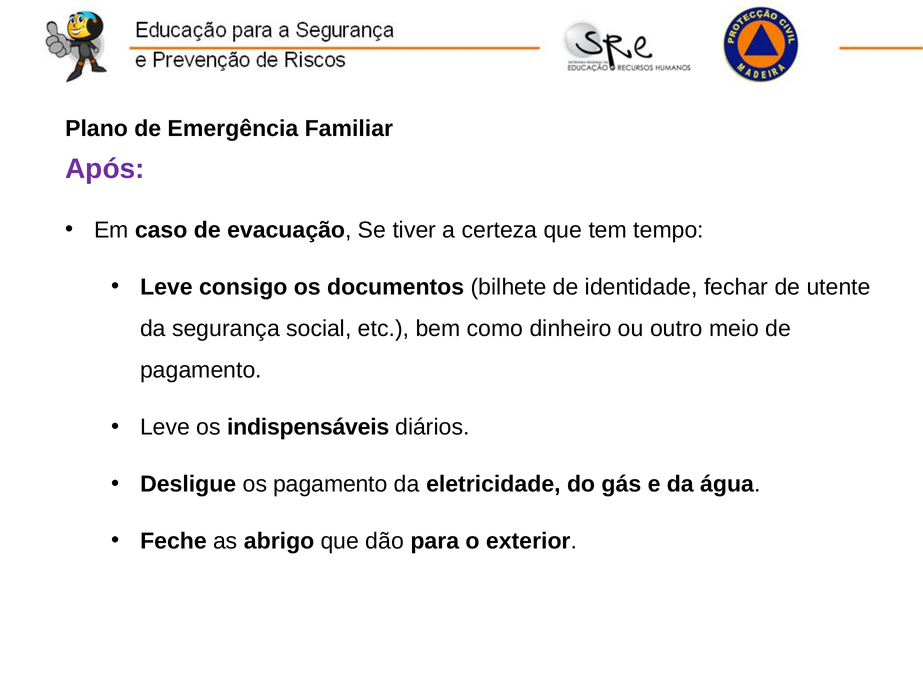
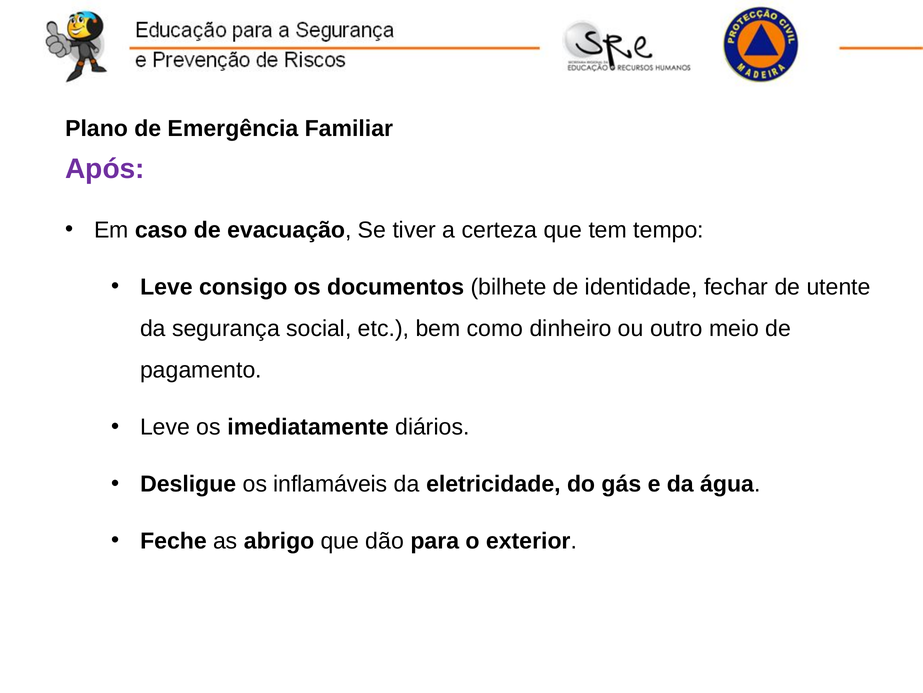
indispensáveis: indispensáveis -> imediatamente
os pagamento: pagamento -> inflamáveis
